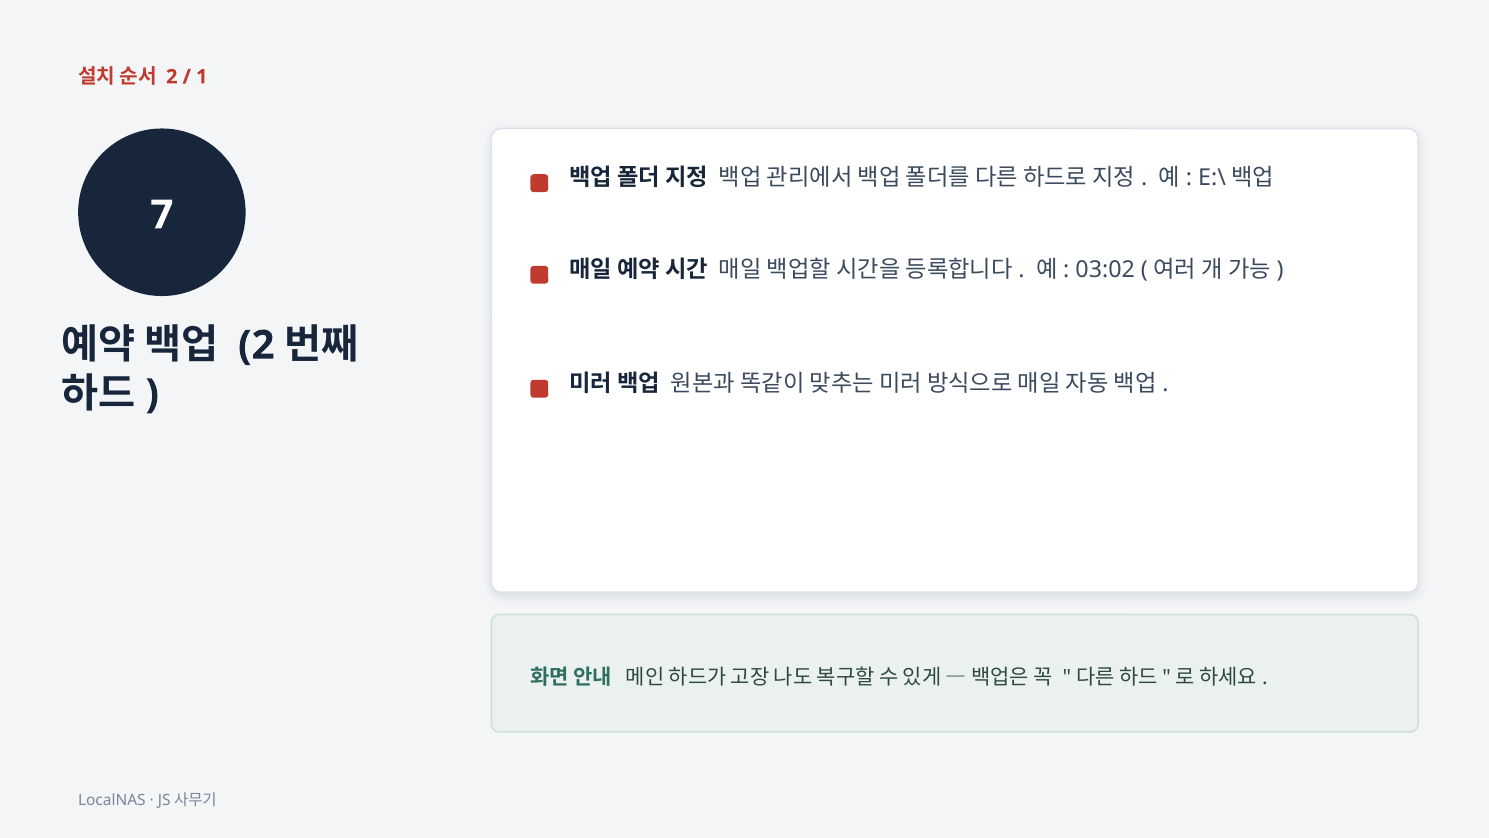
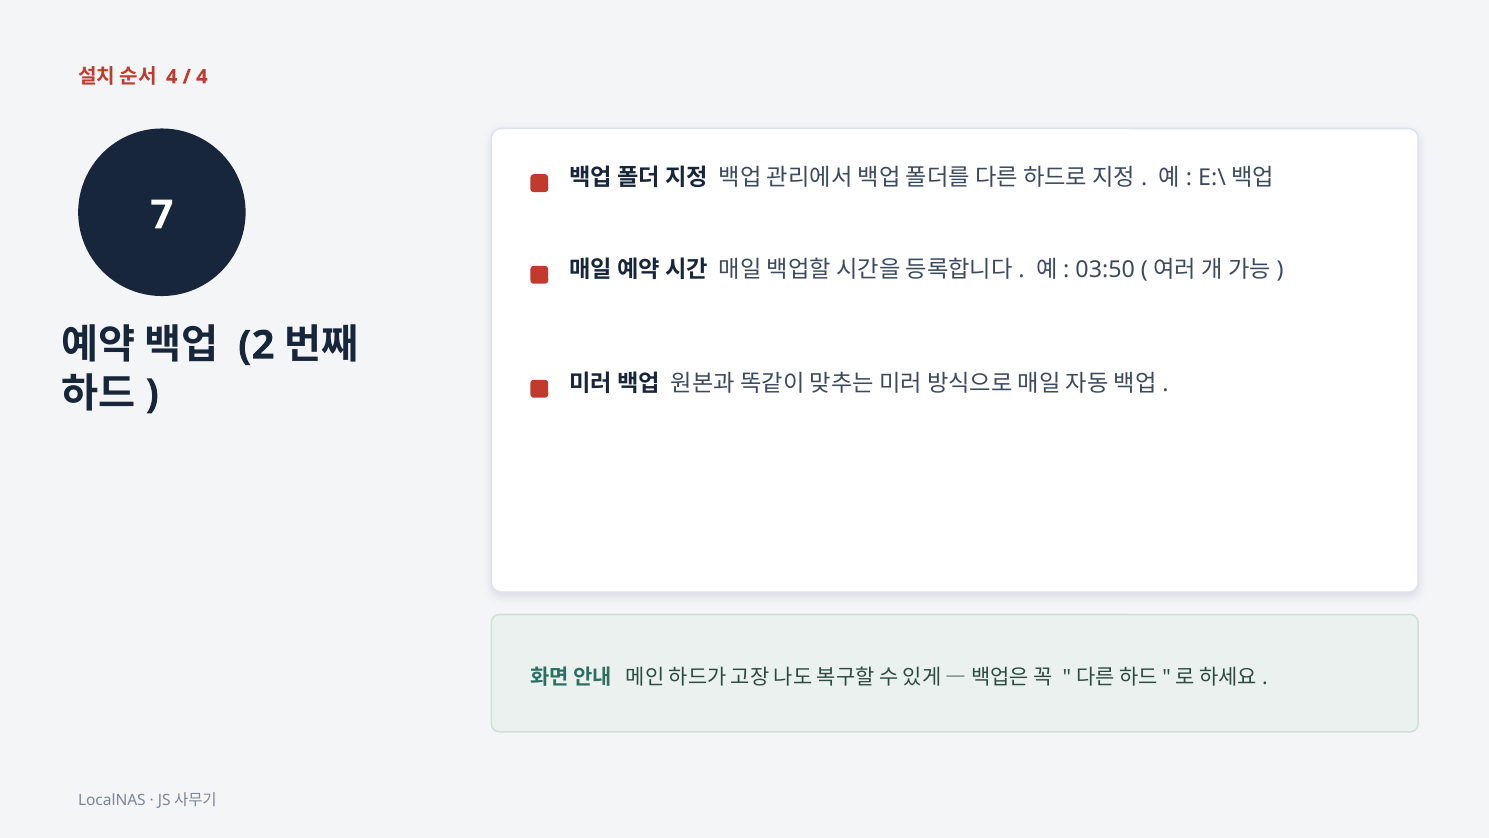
2 at (172, 77): 2 -> 4
1 at (202, 77): 1 -> 4
03:02: 03:02 -> 03:50
